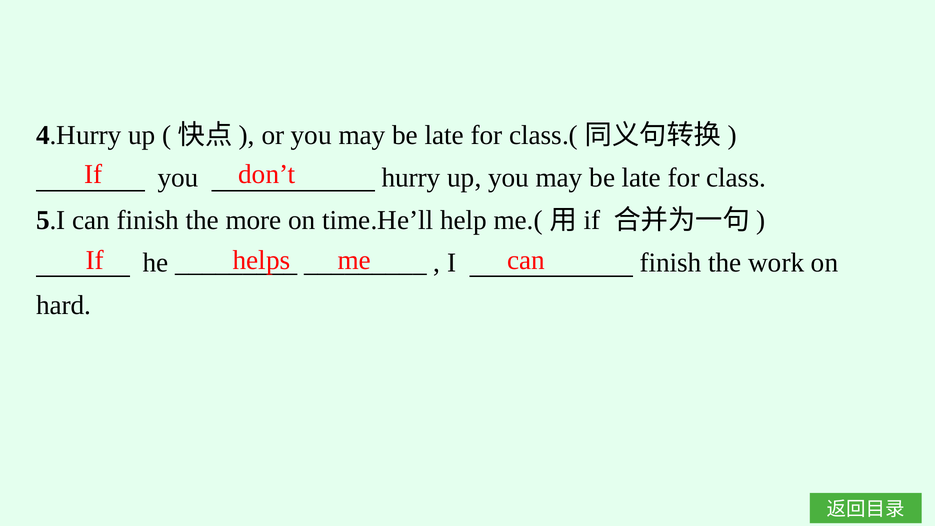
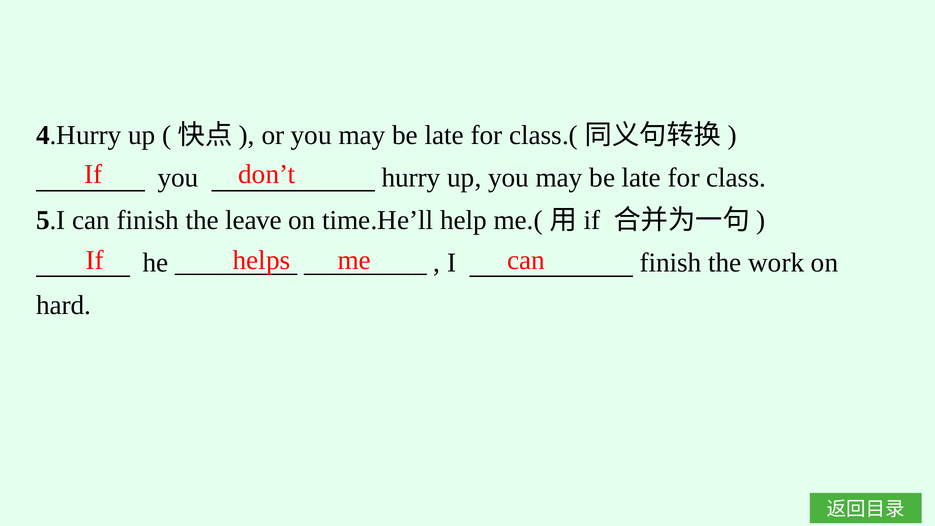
more: more -> leave
